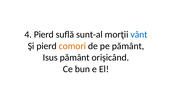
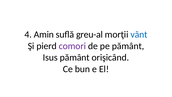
4 Pierd: Pierd -> Amin
sunt-al: sunt-al -> greu-al
comori colour: orange -> purple
